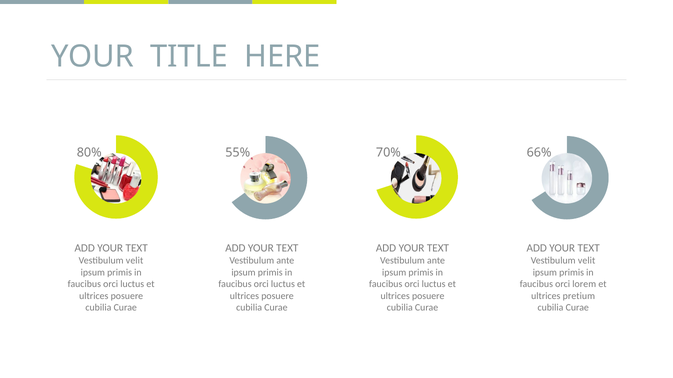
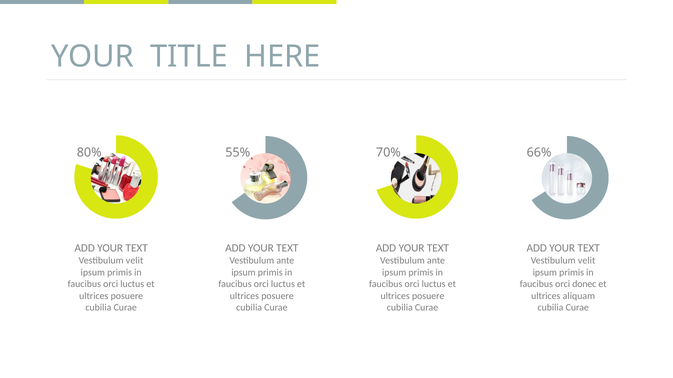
lorem: lorem -> donec
pretium: pretium -> aliquam
